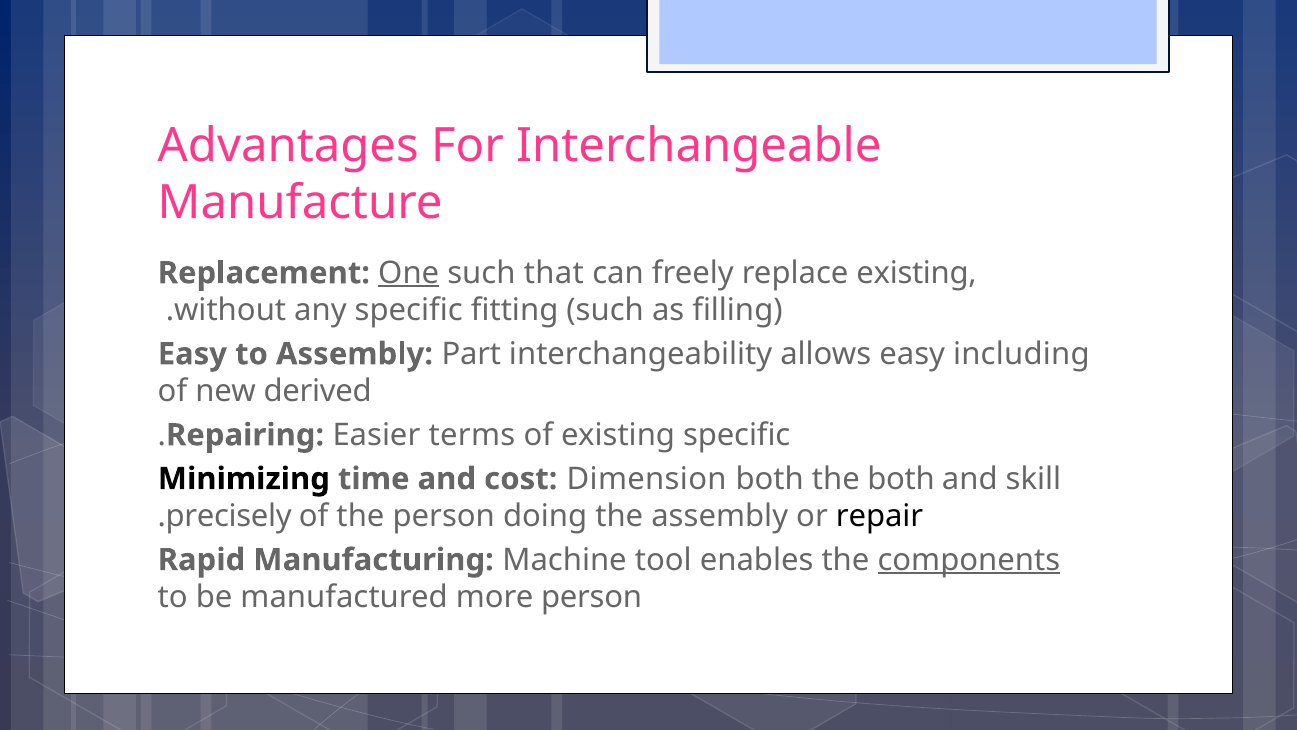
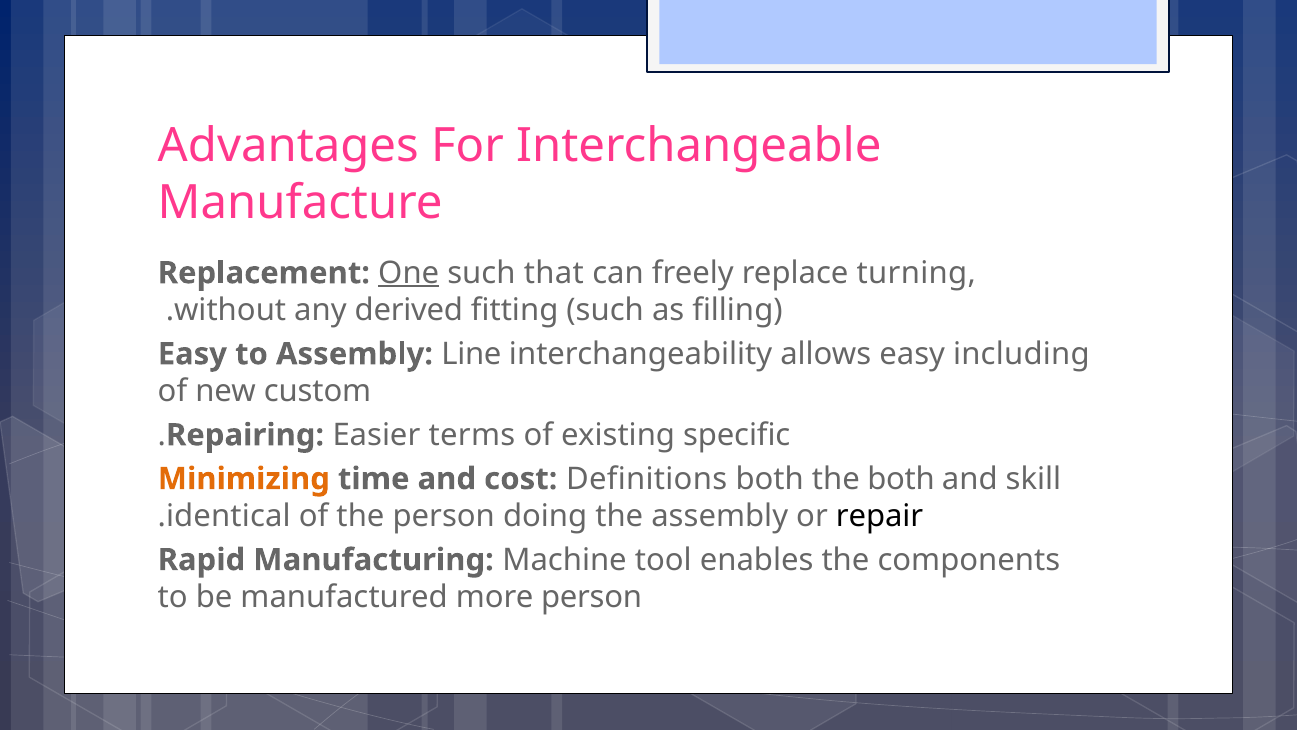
replace existing: existing -> turning
any specific: specific -> derived
Part: Part -> Line
derived: derived -> custom
Minimizing colour: black -> orange
Dimension: Dimension -> Definitions
precisely: precisely -> identical
components underline: present -> none
